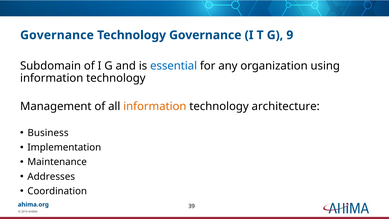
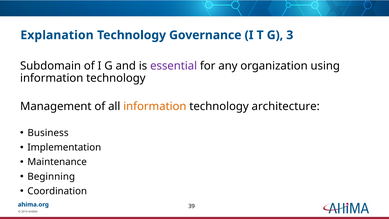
Governance at (57, 35): Governance -> Explanation
9: 9 -> 3
essential colour: blue -> purple
Addresses: Addresses -> Beginning
